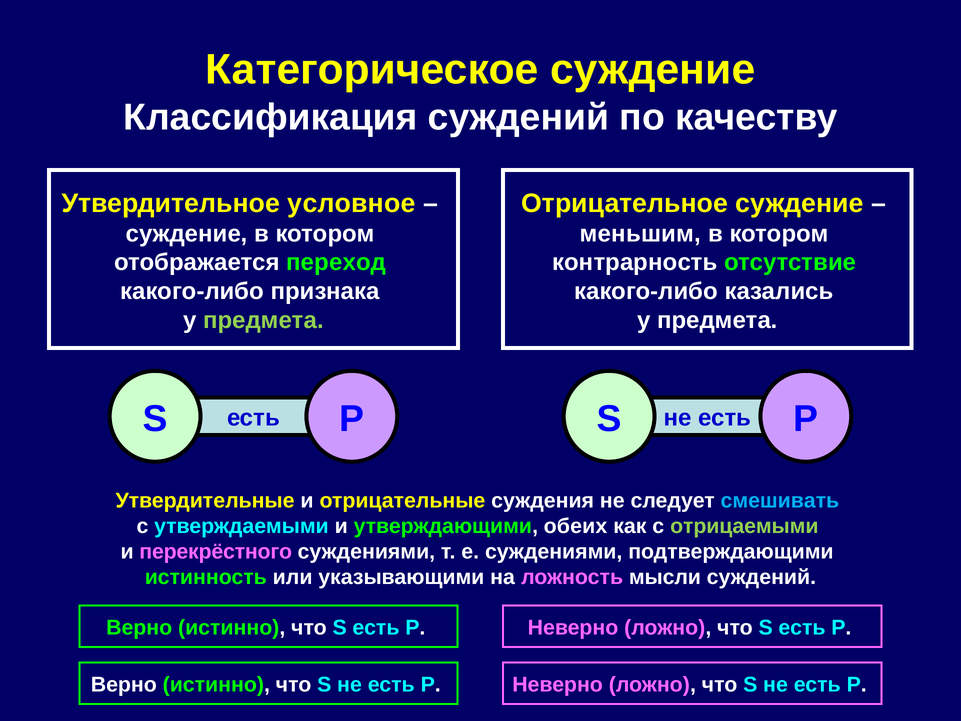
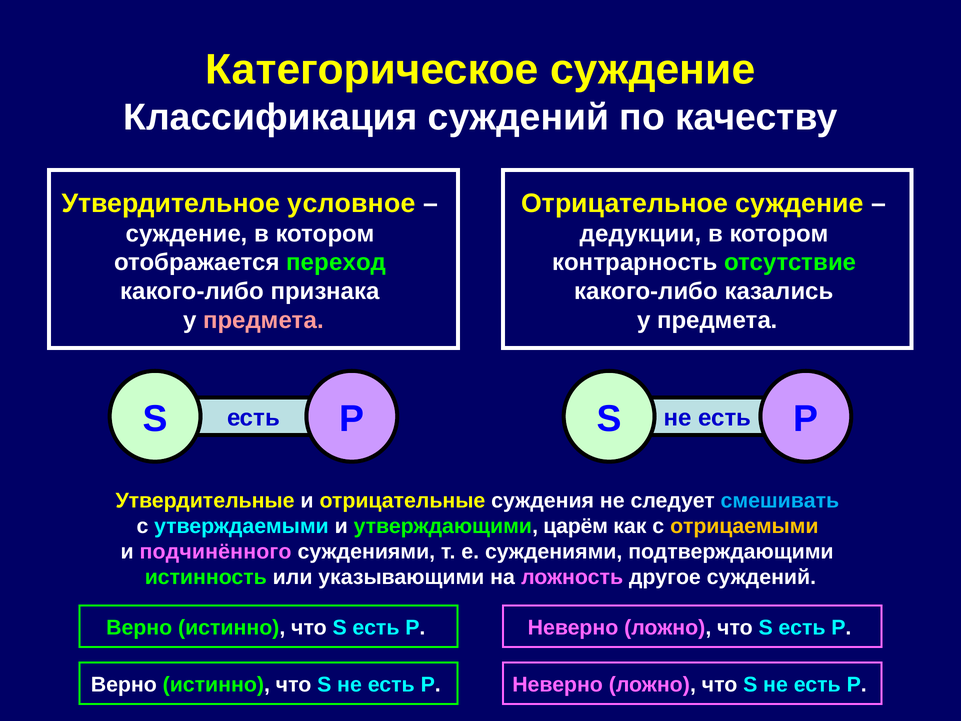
меньшим: меньшим -> дедукции
предмета at (264, 320) colour: light green -> pink
обеих: обеих -> царём
отрицаемыми colour: light green -> yellow
перекрёстного: перекрёстного -> подчинённого
мысли: мысли -> другое
